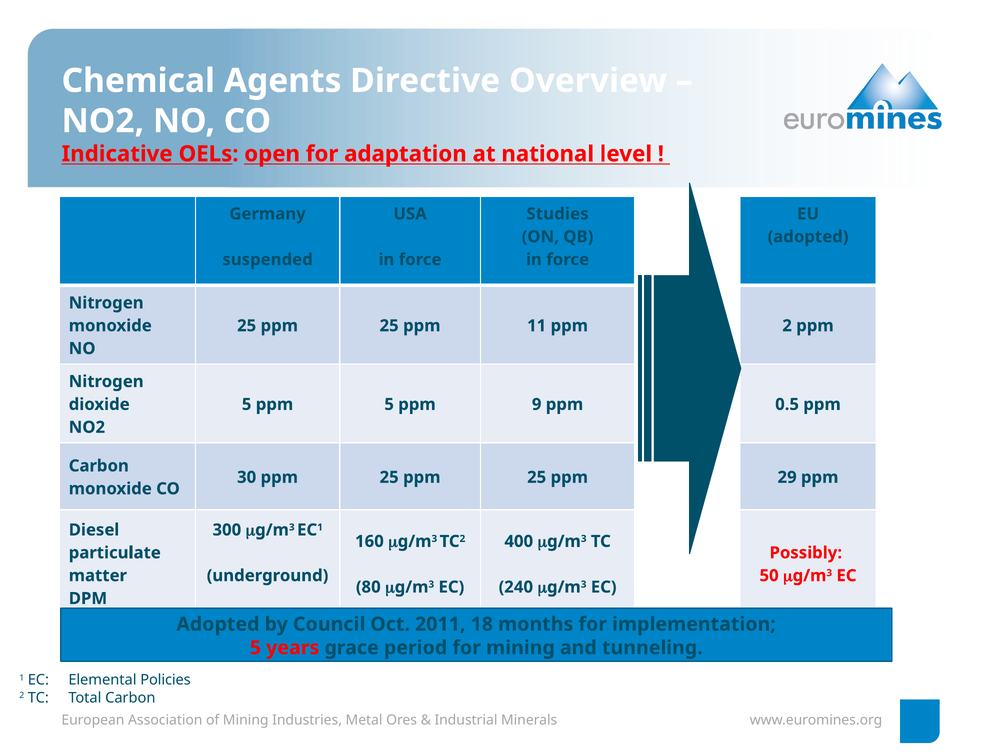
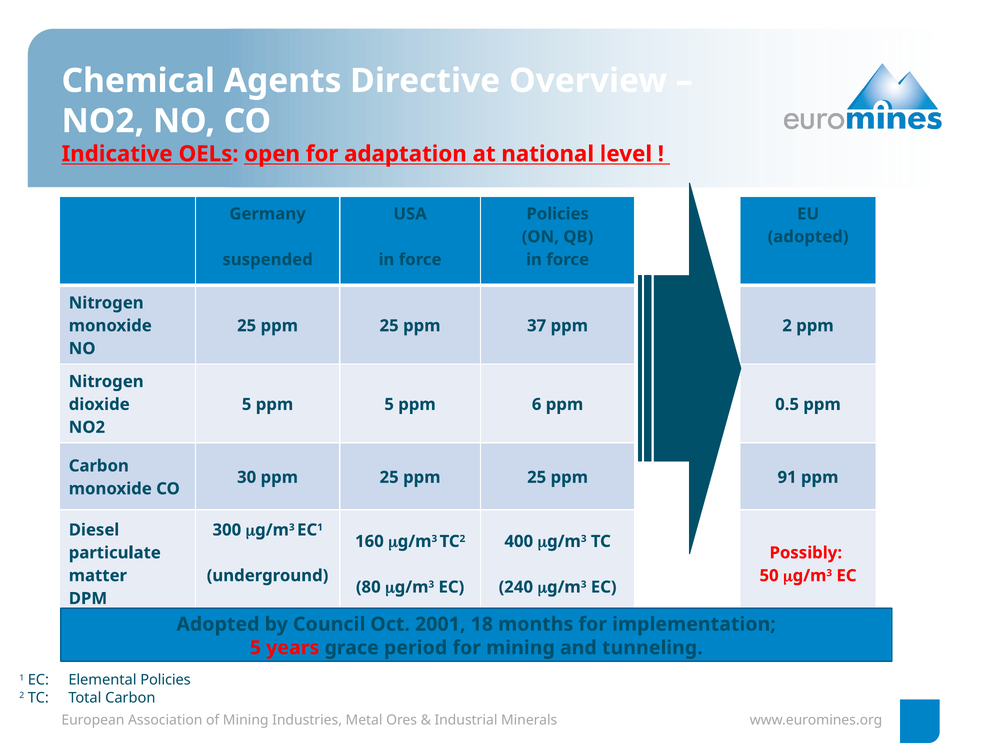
Studies at (558, 214): Studies -> Policies
11: 11 -> 37
9: 9 -> 6
29: 29 -> 91
2011: 2011 -> 2001
